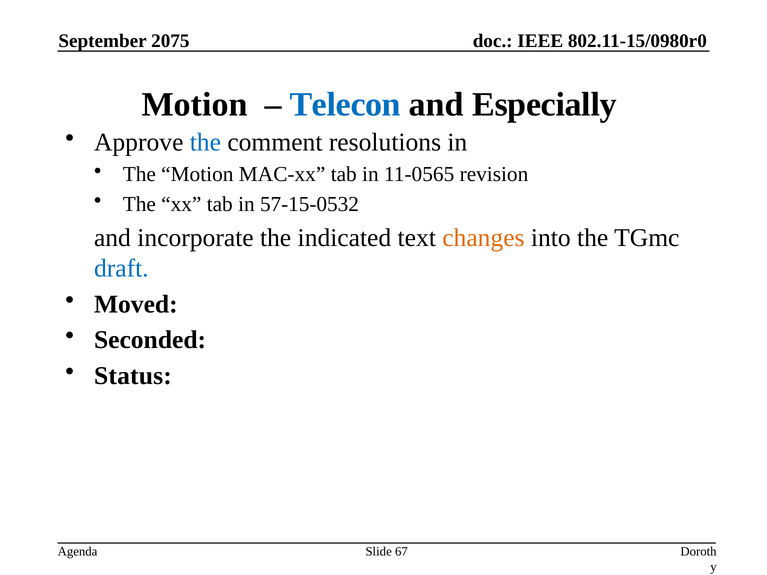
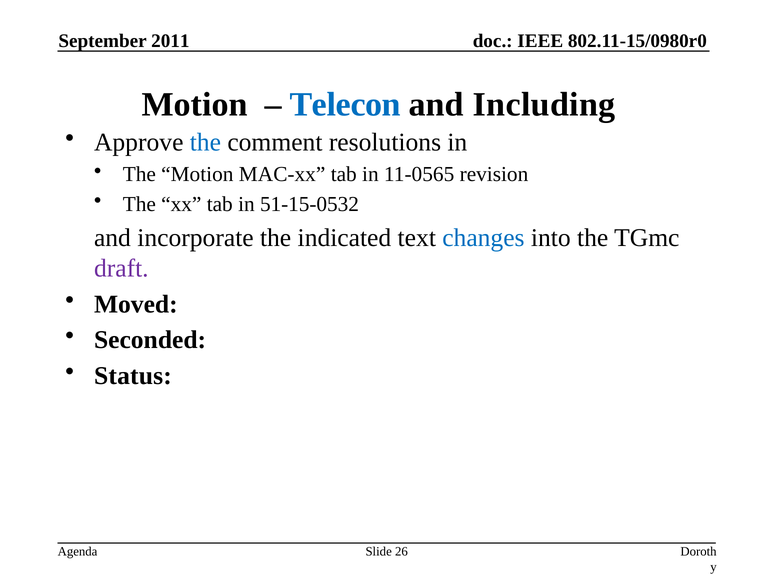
2075: 2075 -> 2011
Especially: Especially -> Including
57-15-0532: 57-15-0532 -> 51-15-0532
changes colour: orange -> blue
draft colour: blue -> purple
67: 67 -> 26
